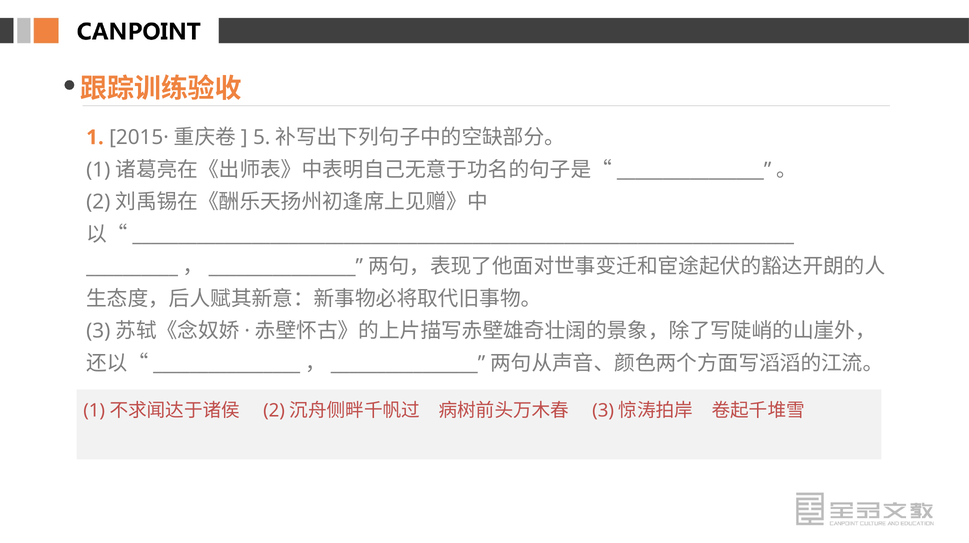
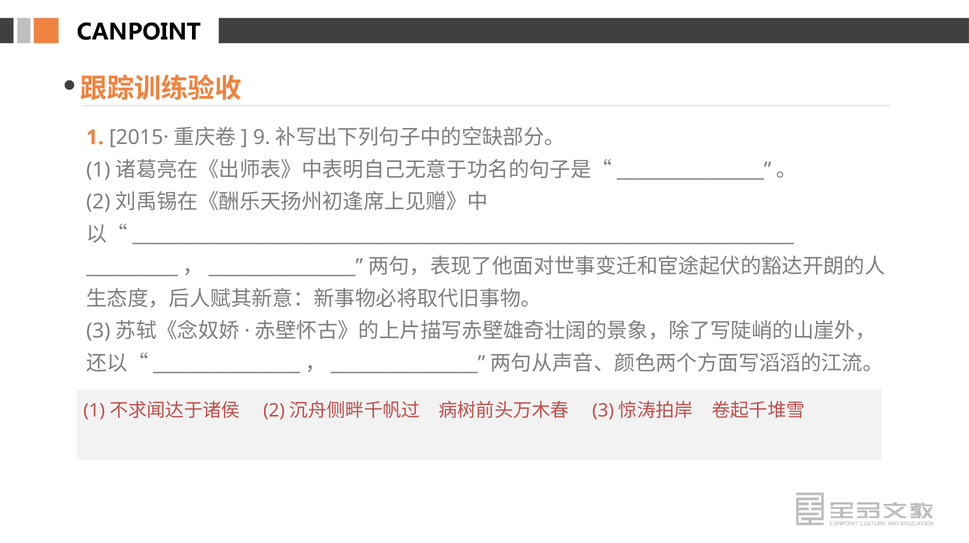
5: 5 -> 9
